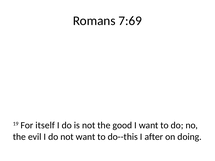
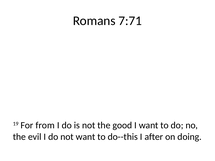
7:69: 7:69 -> 7:71
itself: itself -> from
